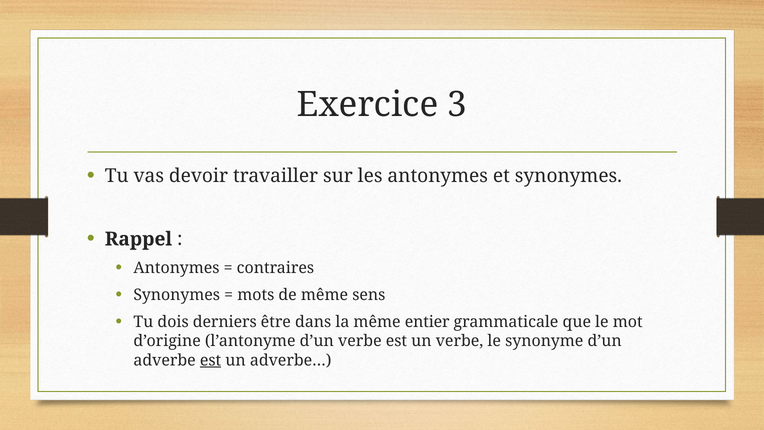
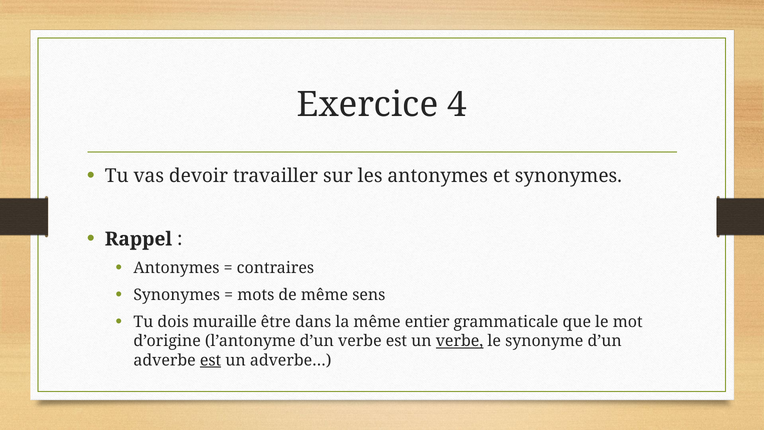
3: 3 -> 4
derniers: derniers -> muraille
verbe at (460, 341) underline: none -> present
